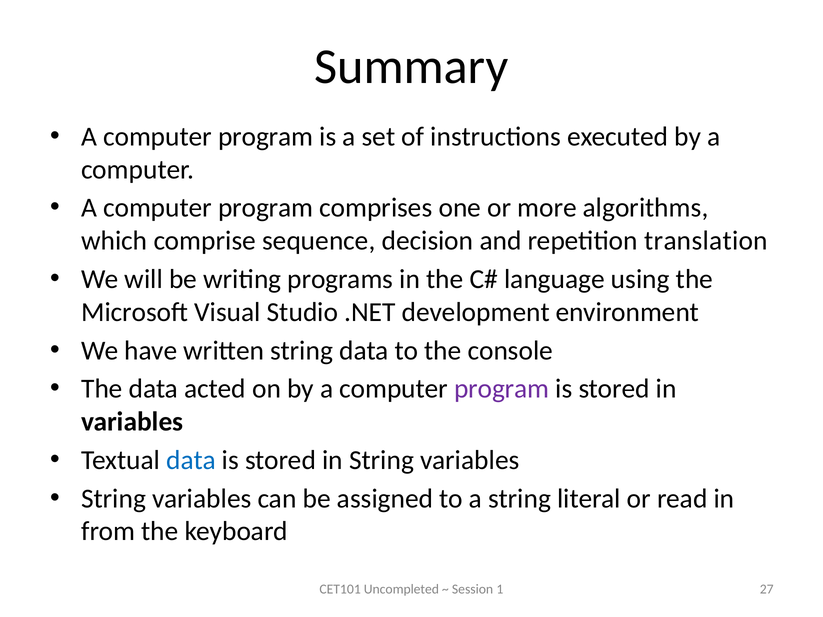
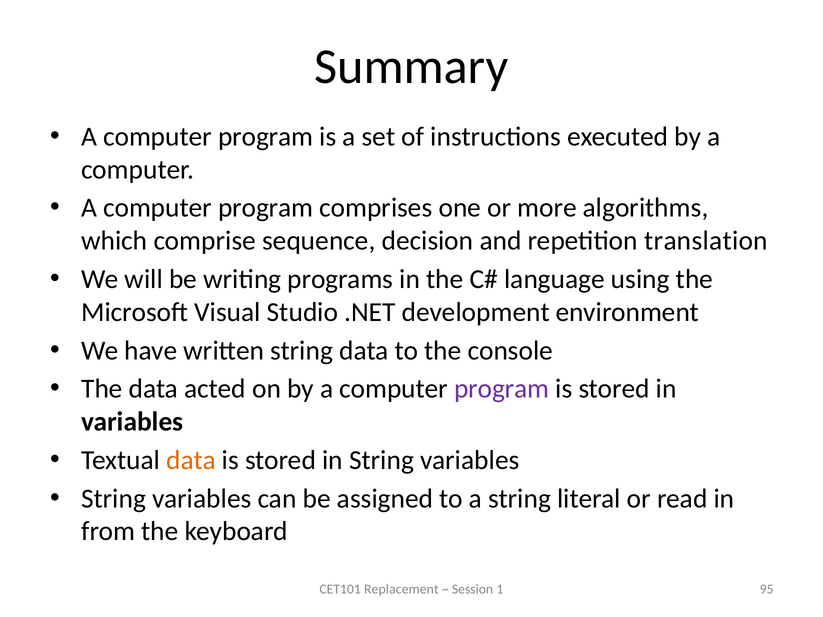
data at (191, 460) colour: blue -> orange
Uncompleted: Uncompleted -> Replacement
27: 27 -> 95
